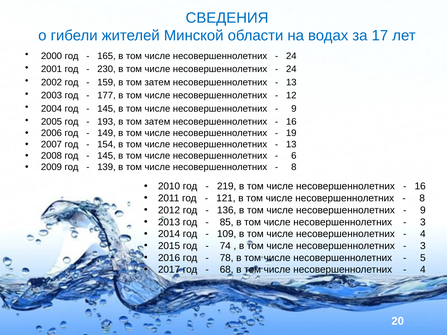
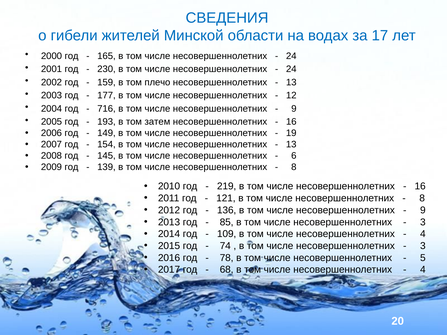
159 в том затем: затем -> плечо
145 at (107, 109): 145 -> 716
